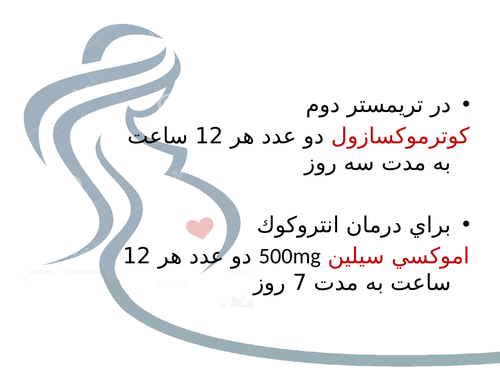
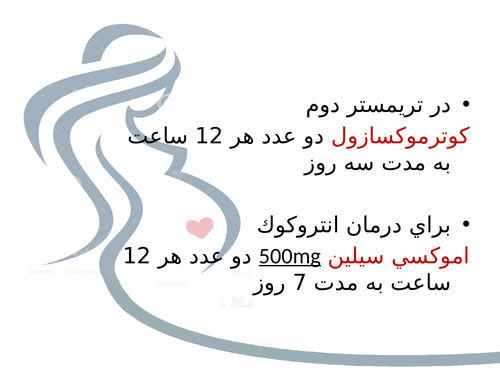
500mg underline: none -> present
